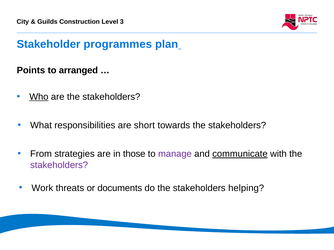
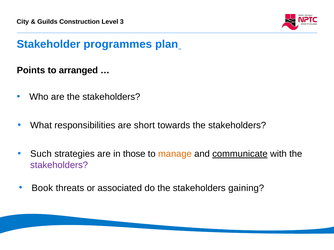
Who underline: present -> none
From: From -> Such
manage colour: purple -> orange
Work: Work -> Book
documents: documents -> associated
helping: helping -> gaining
